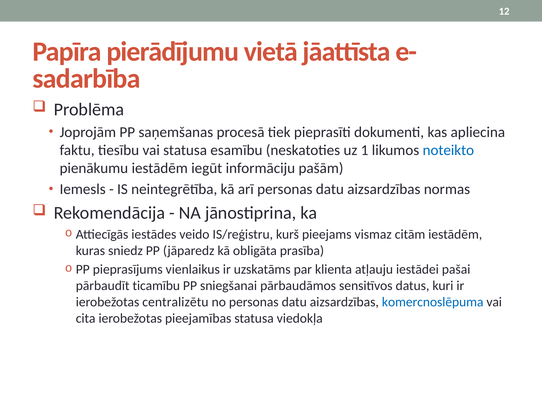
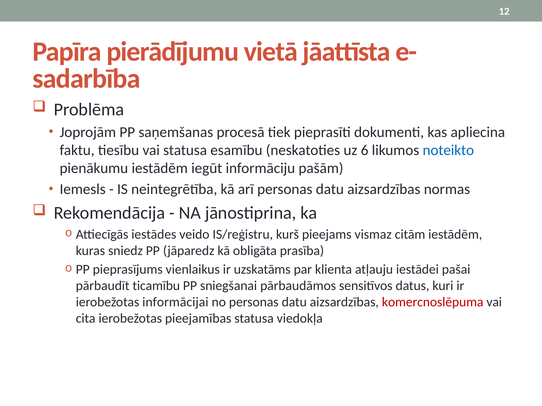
1: 1 -> 6
centralizētu: centralizētu -> informācijai
komercnoslēpuma colour: blue -> red
